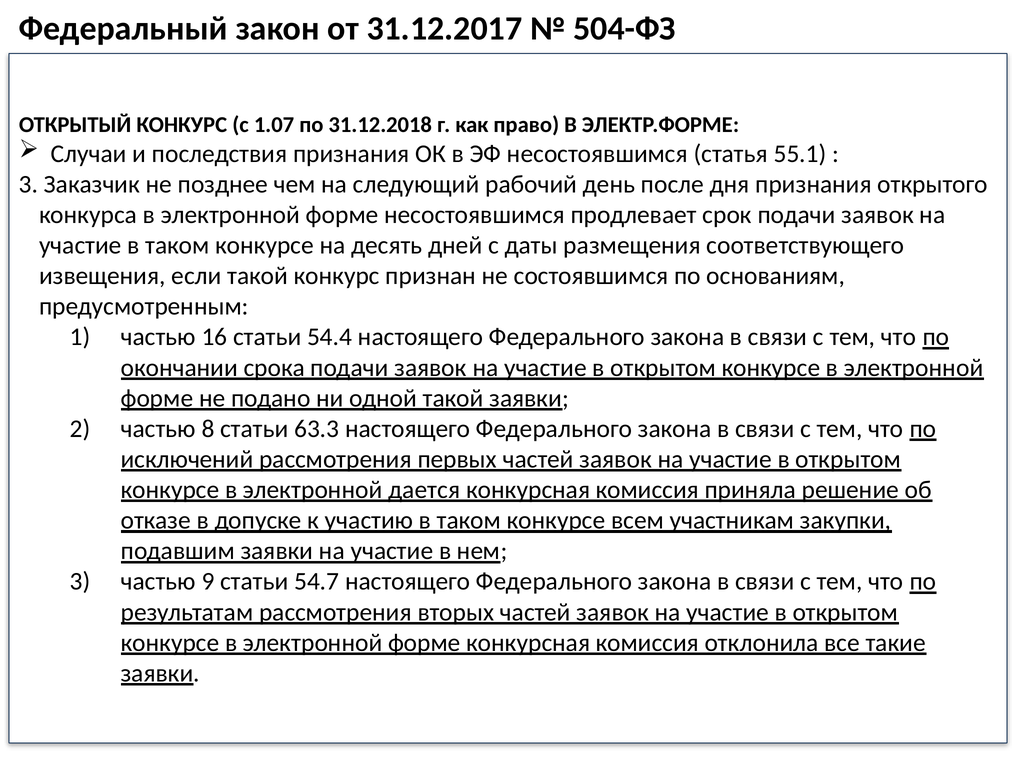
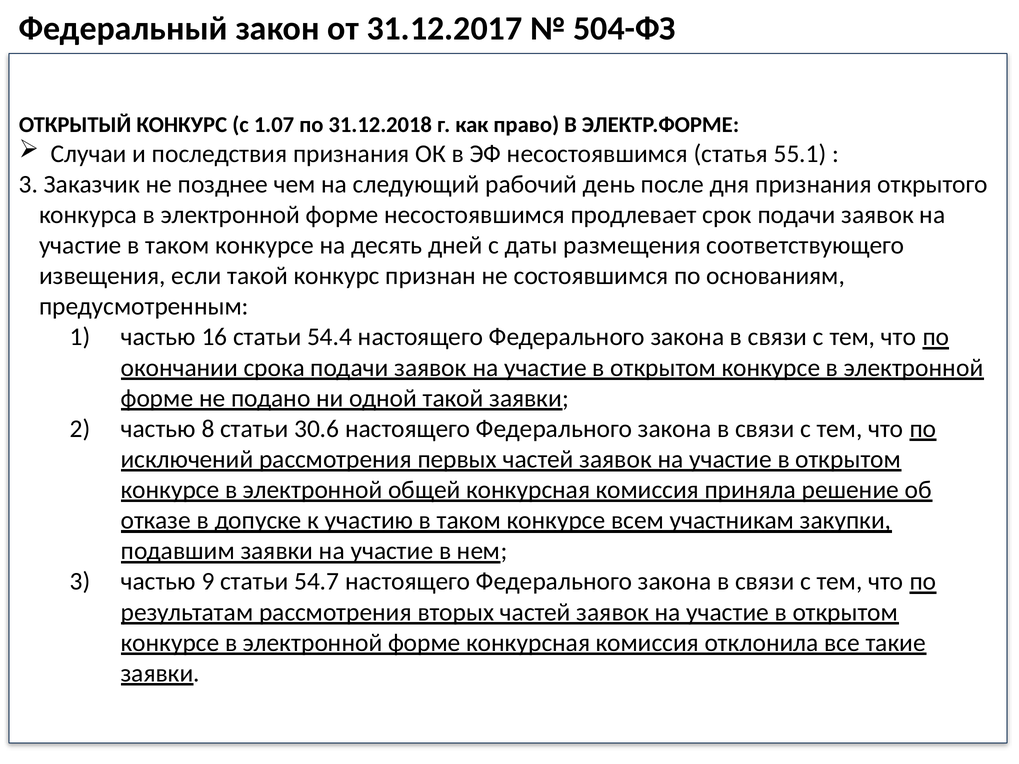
63.3: 63.3 -> 30.6
дается: дается -> общей
